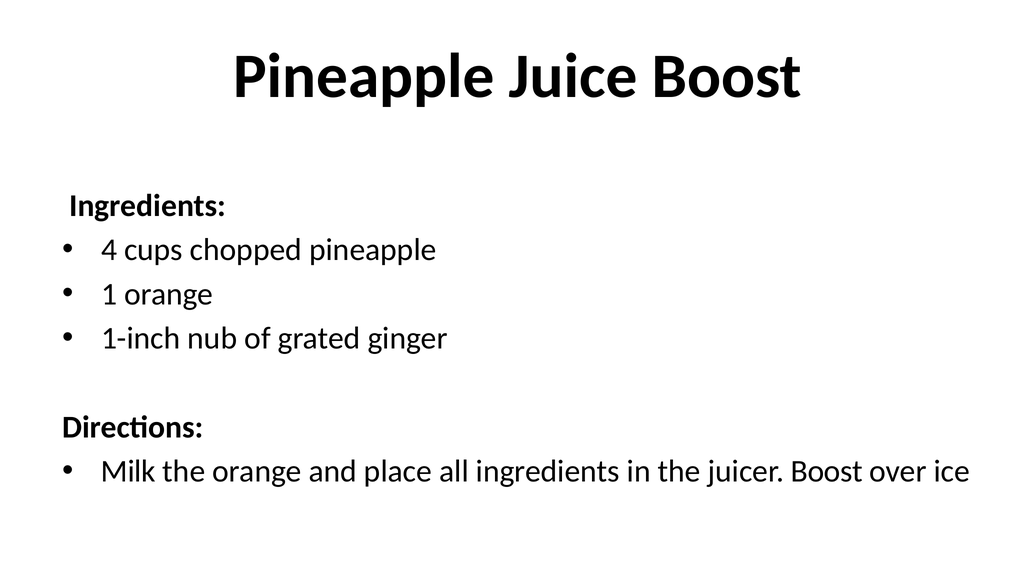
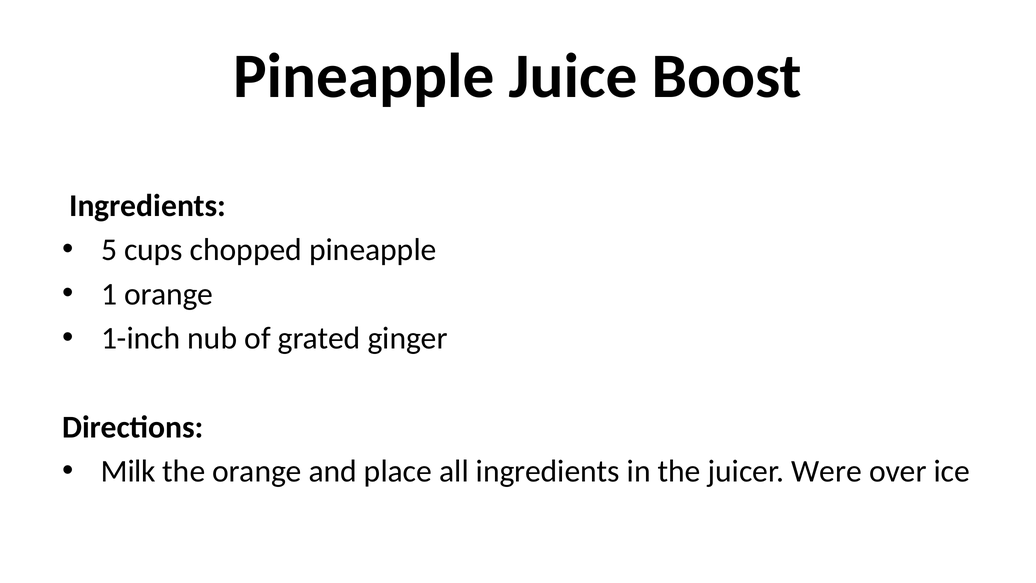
4: 4 -> 5
juicer Boost: Boost -> Were
